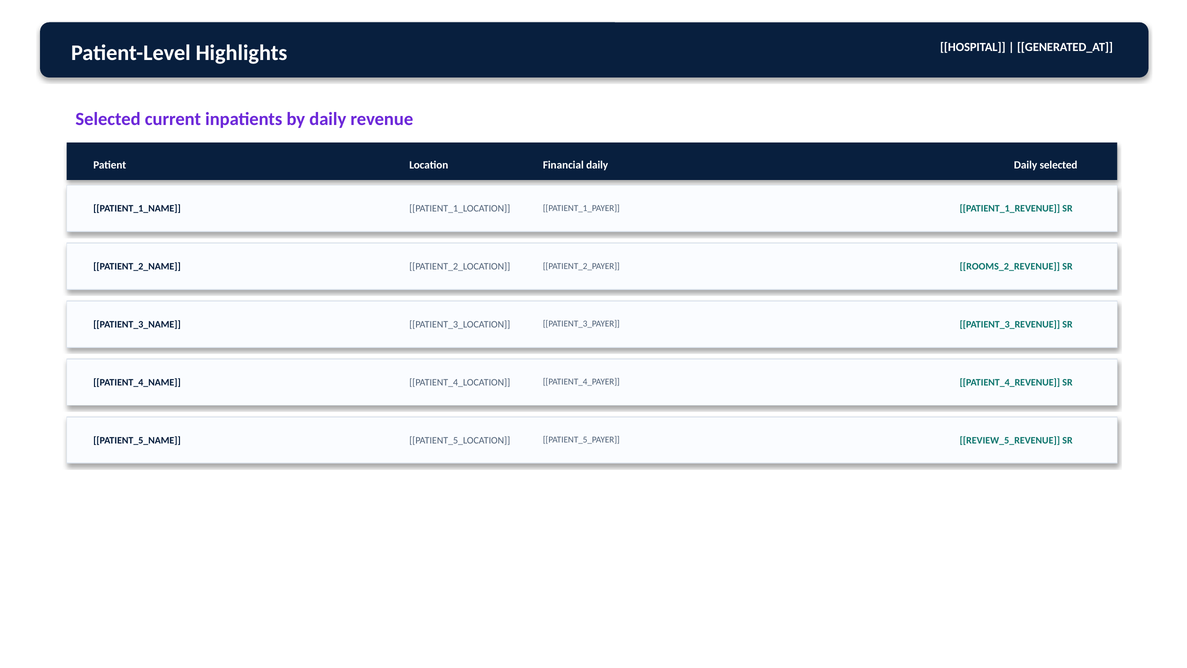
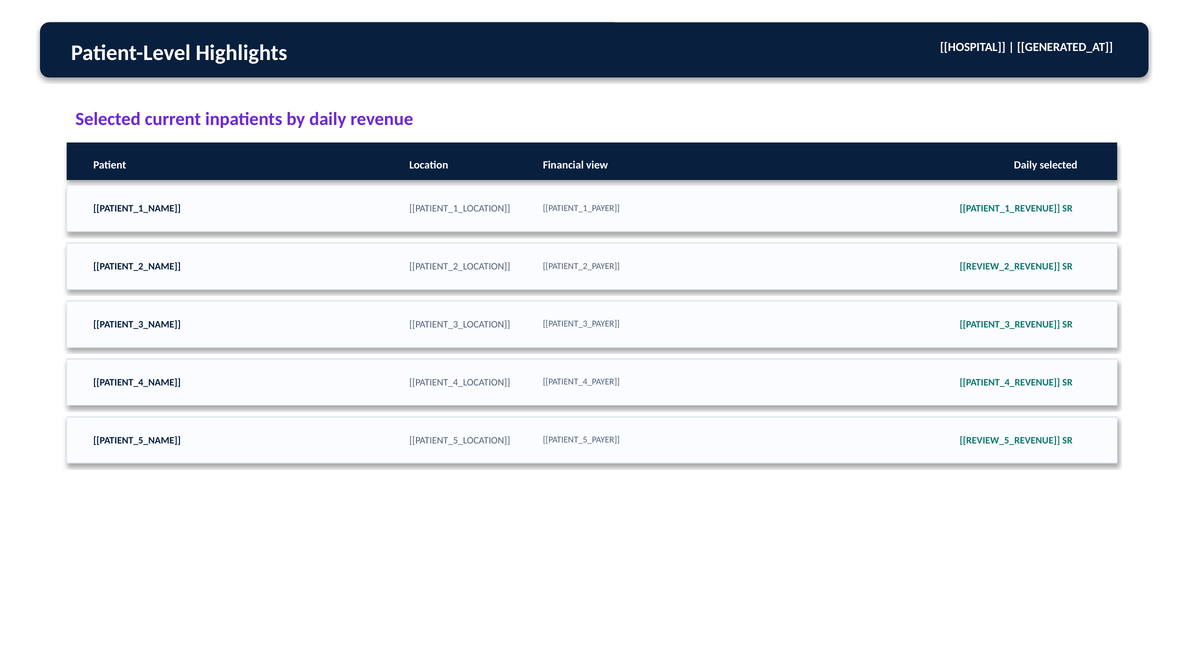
Financial daily: daily -> view
ROOMS_2_REVENUE: ROOMS_2_REVENUE -> REVIEW_2_REVENUE
